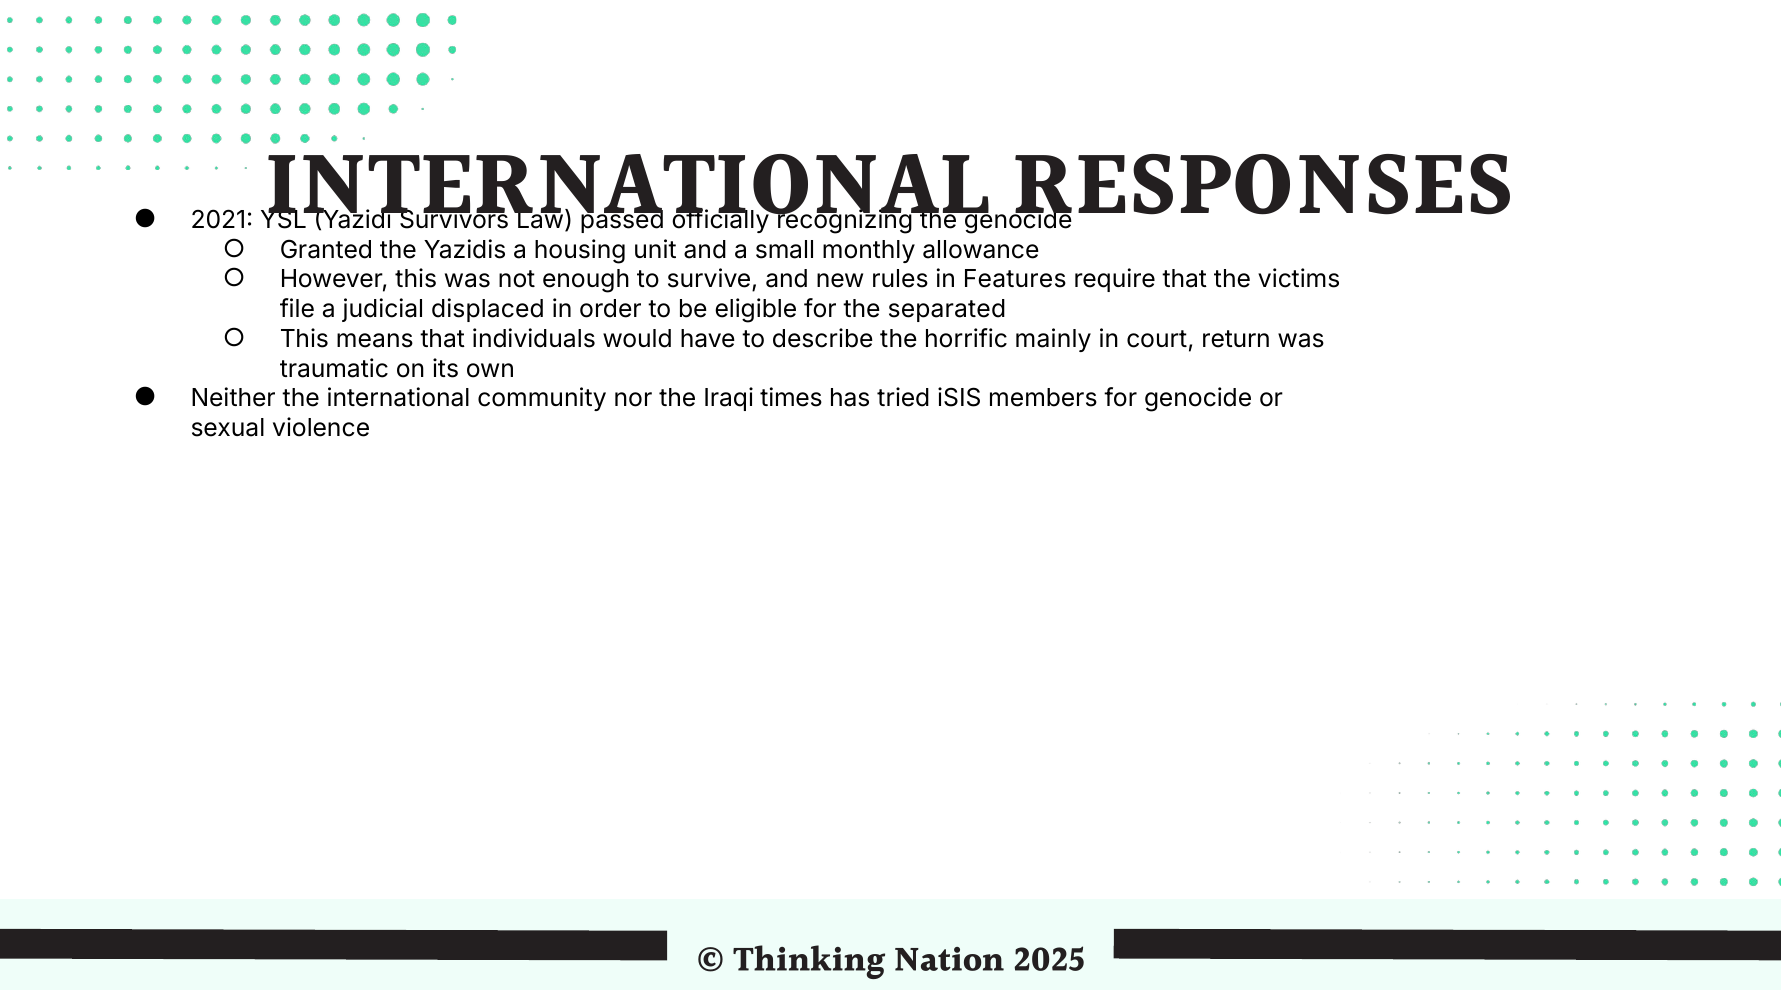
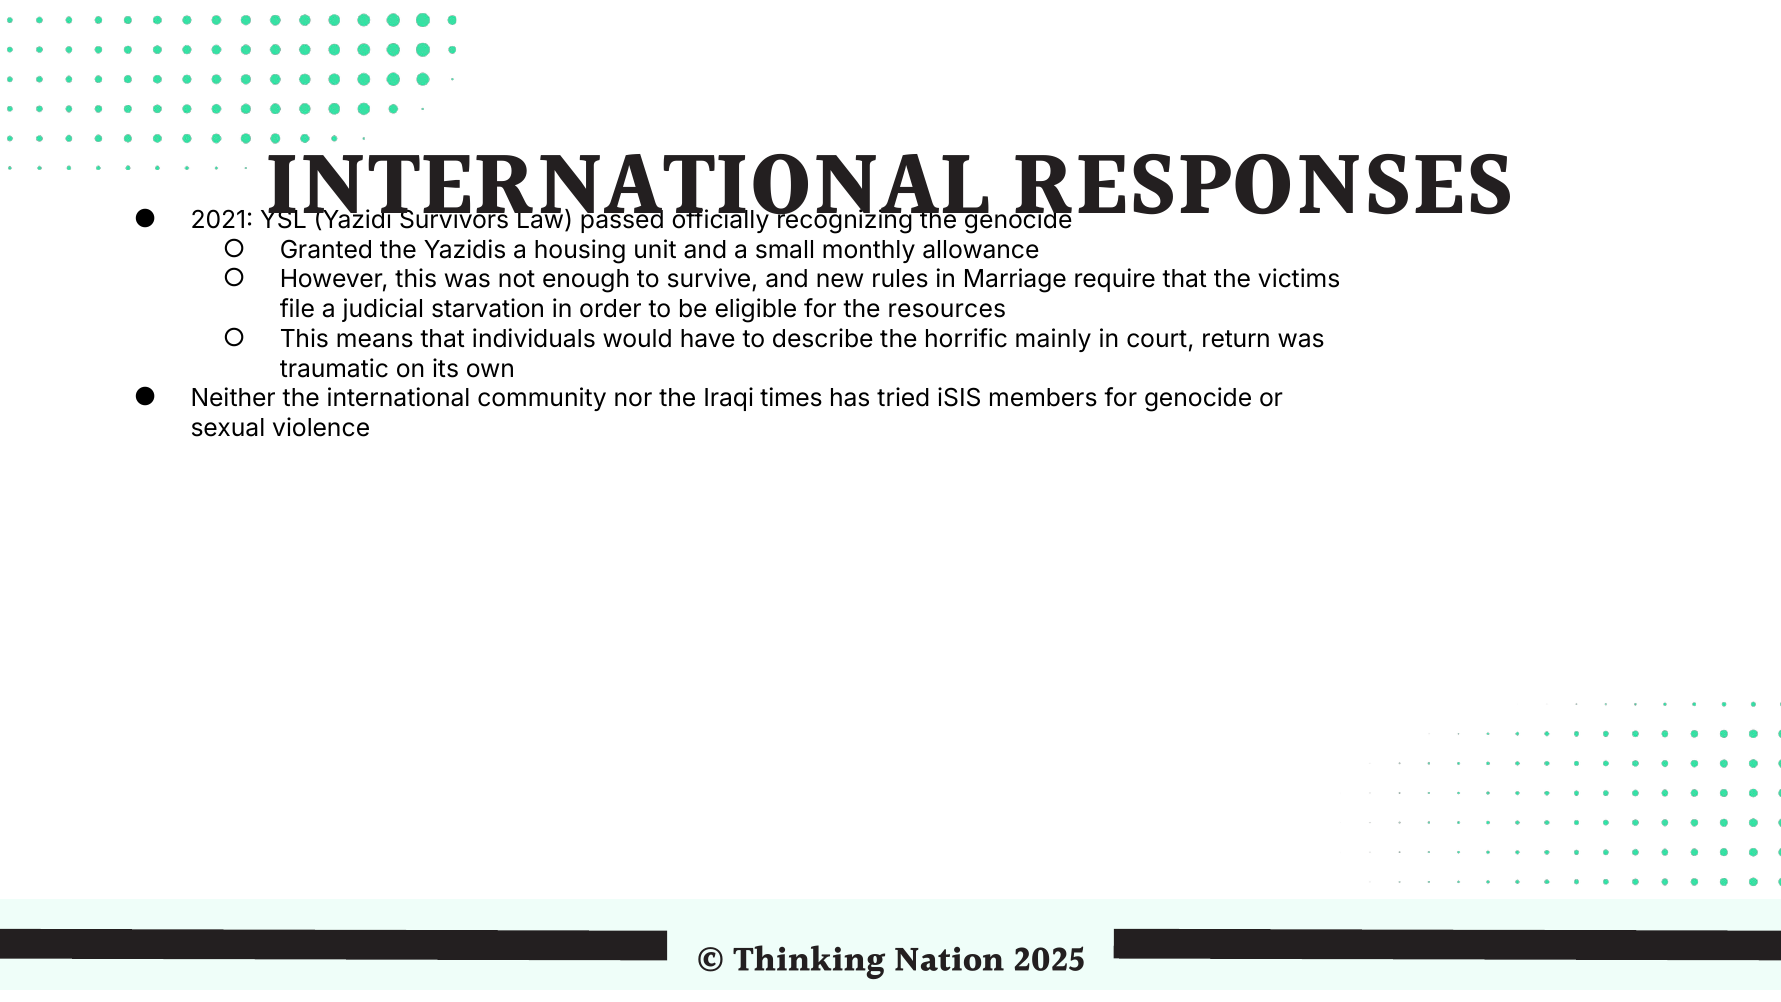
Features: Features -> Marriage
displaced: displaced -> starvation
separated: separated -> resources
